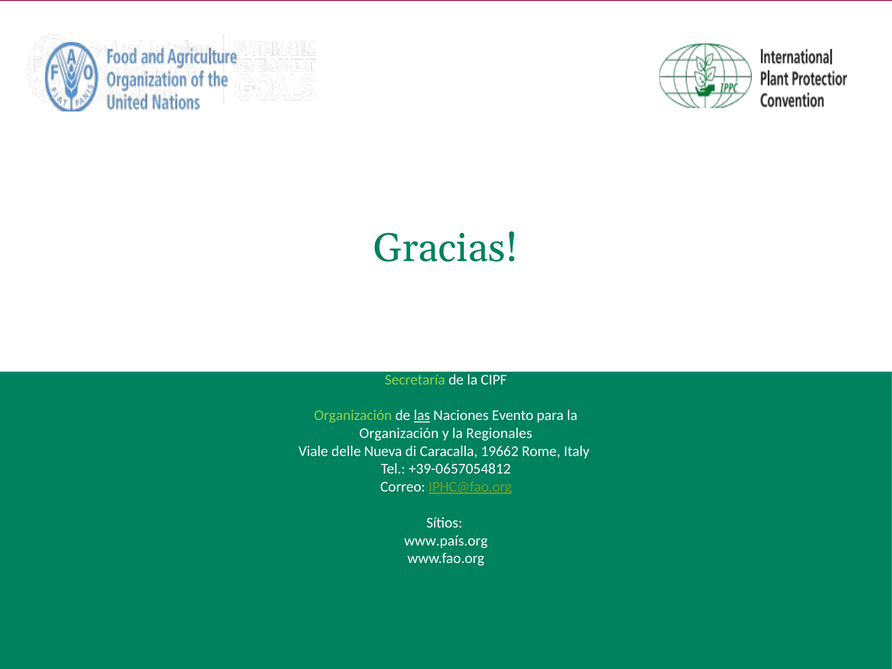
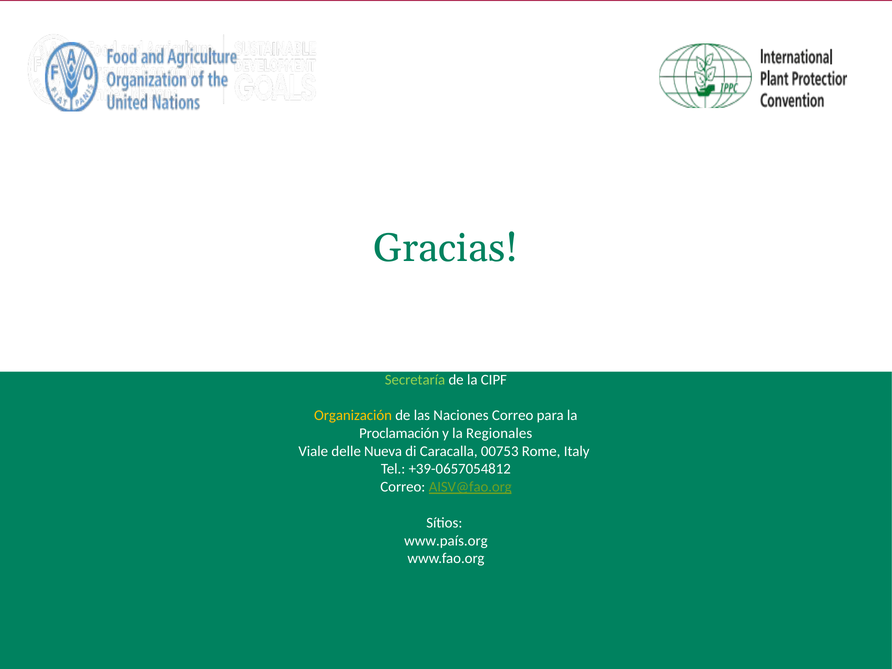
Organización at (353, 416) colour: light green -> yellow
las underline: present -> none
Naciones Evento: Evento -> Correo
Organización at (399, 433): Organización -> Proclamación
19662: 19662 -> 00753
IPHC@fao.org: IPHC@fao.org -> AISV@fao.org
